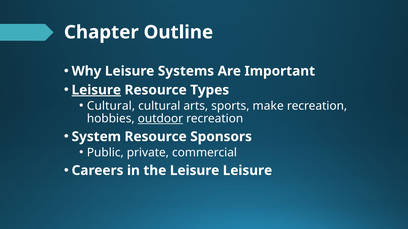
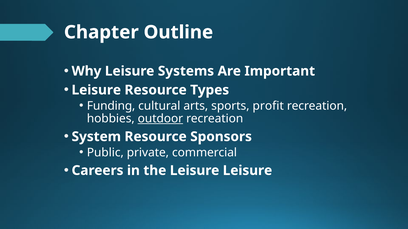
Leisure at (96, 90) underline: present -> none
Cultural at (111, 106): Cultural -> Funding
make: make -> profit
